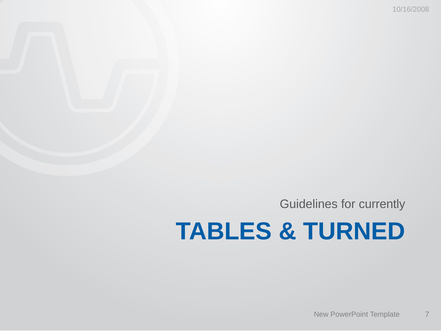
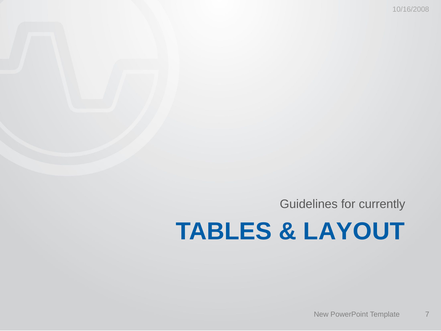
TURNED: TURNED -> LAYOUT
